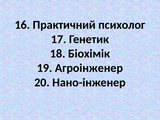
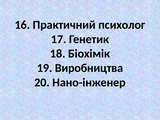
Агроінженер: Агроінженер -> Виробництва
